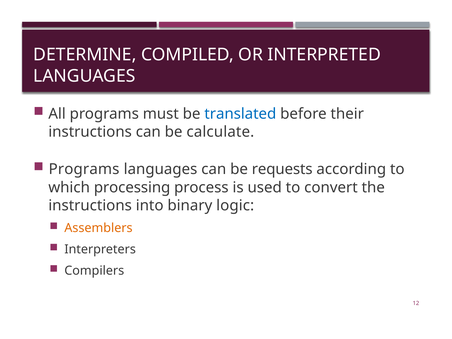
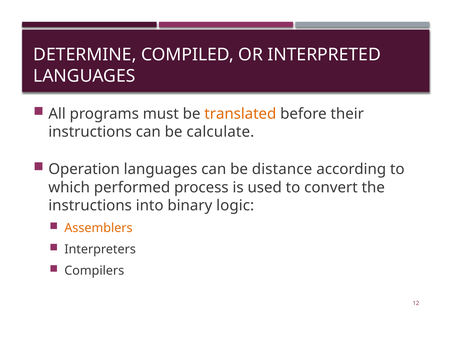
translated colour: blue -> orange
Programs at (84, 169): Programs -> Operation
requests: requests -> distance
processing: processing -> performed
